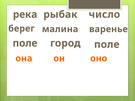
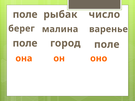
река at (25, 14): река -> поле
